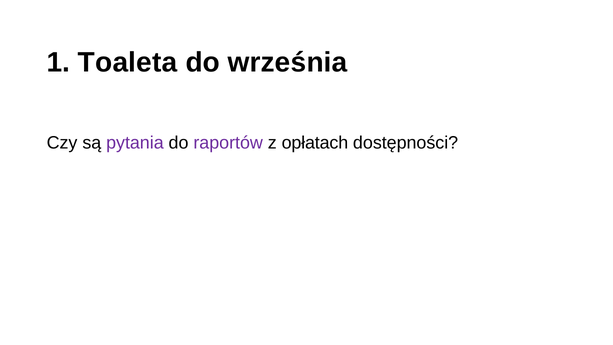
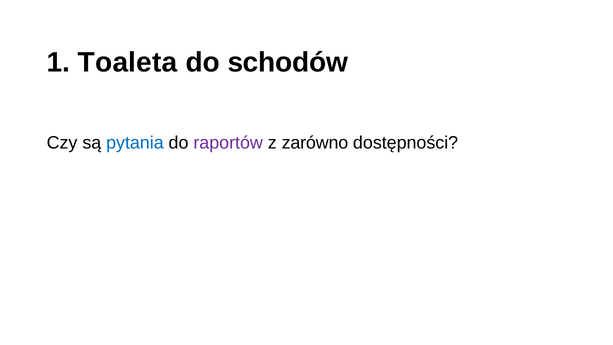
września: września -> schodów
pytania colour: purple -> blue
opłatach: opłatach -> zarówno
